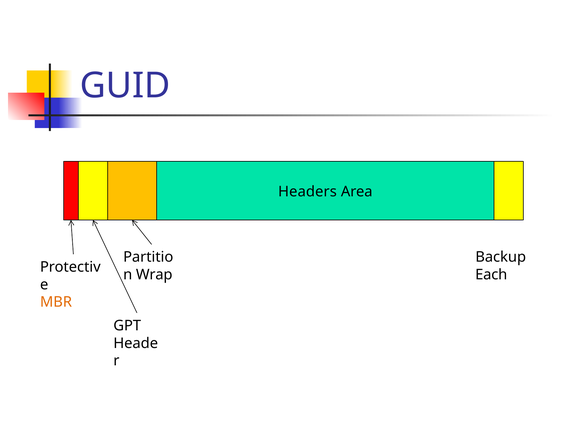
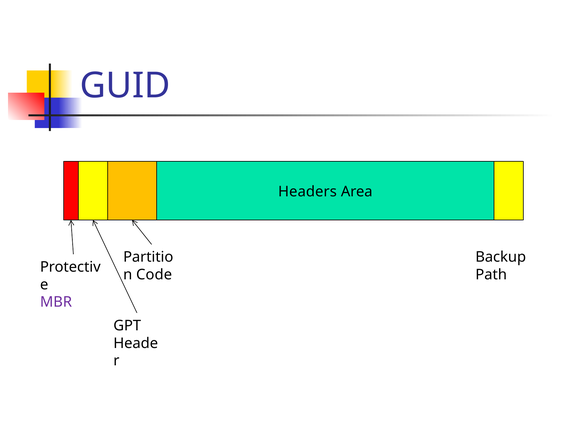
Wrap: Wrap -> Code
Each: Each -> Path
MBR colour: orange -> purple
